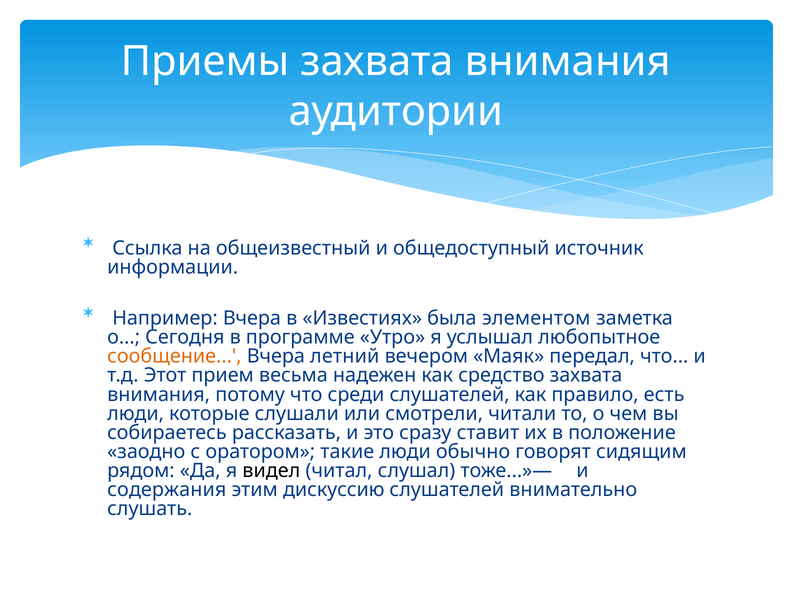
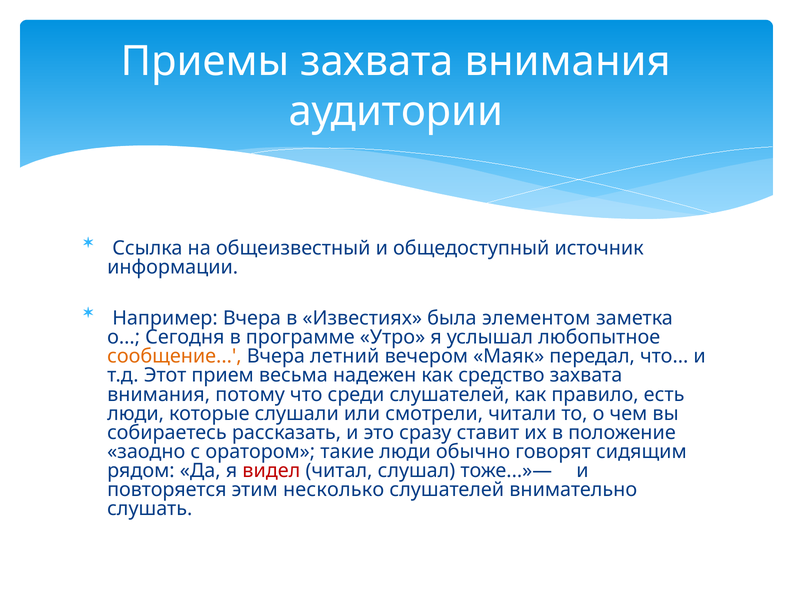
видел colour: black -> red
содержания: содержания -> повторяется
дискуссию: дискуссию -> несколько
